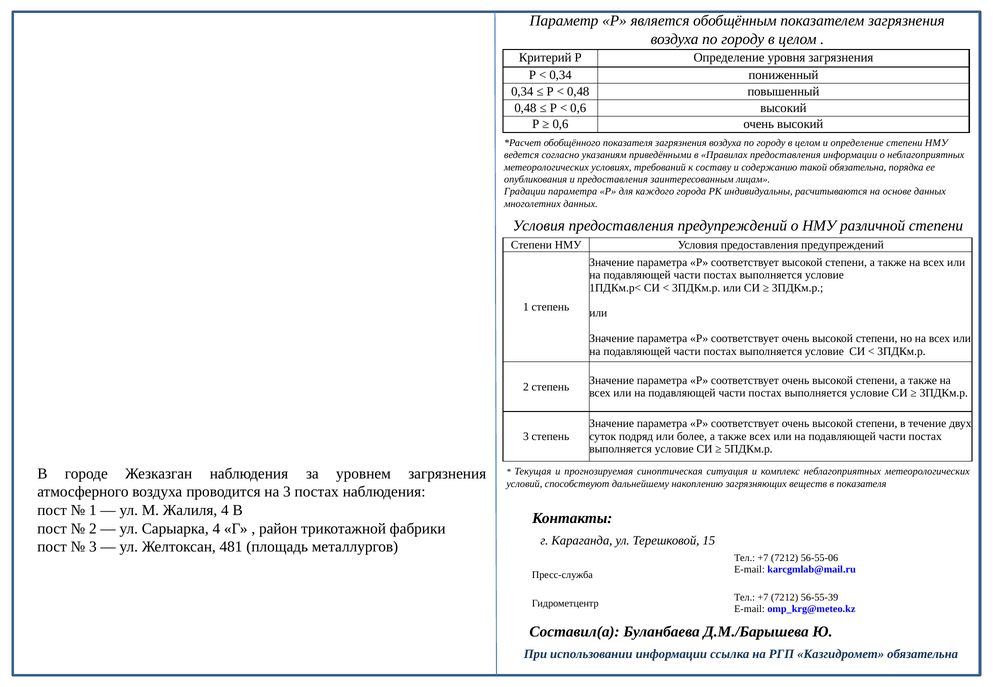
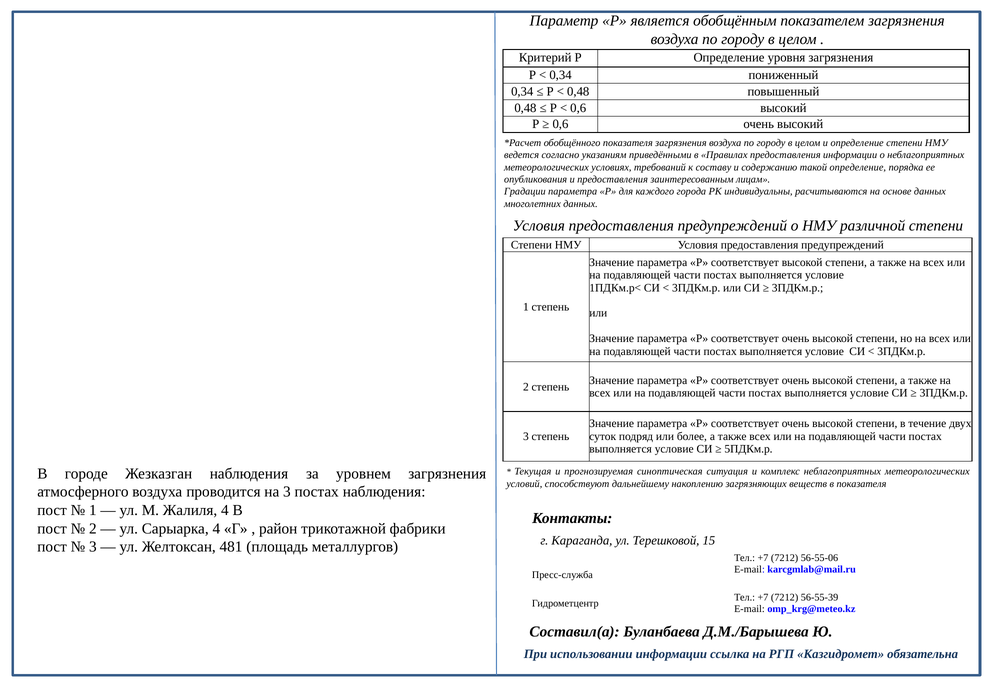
такой обязательна: обязательна -> определение
